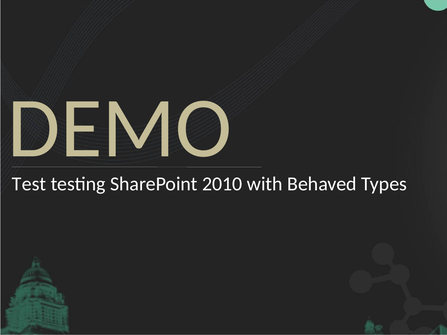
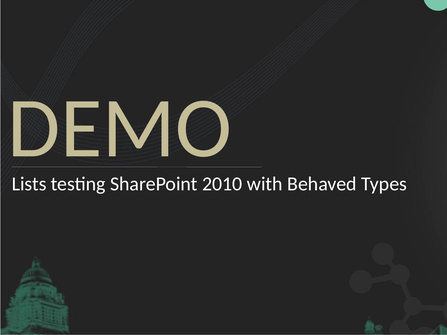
Test: Test -> Lists
